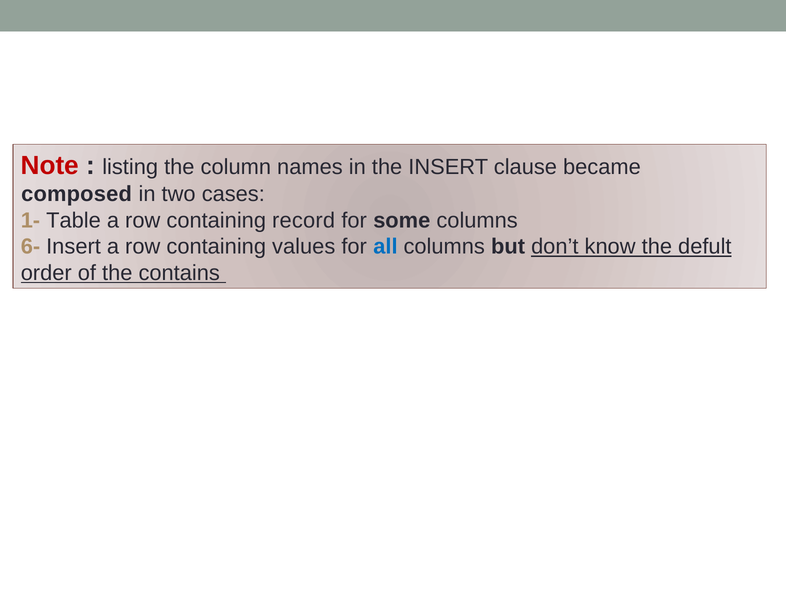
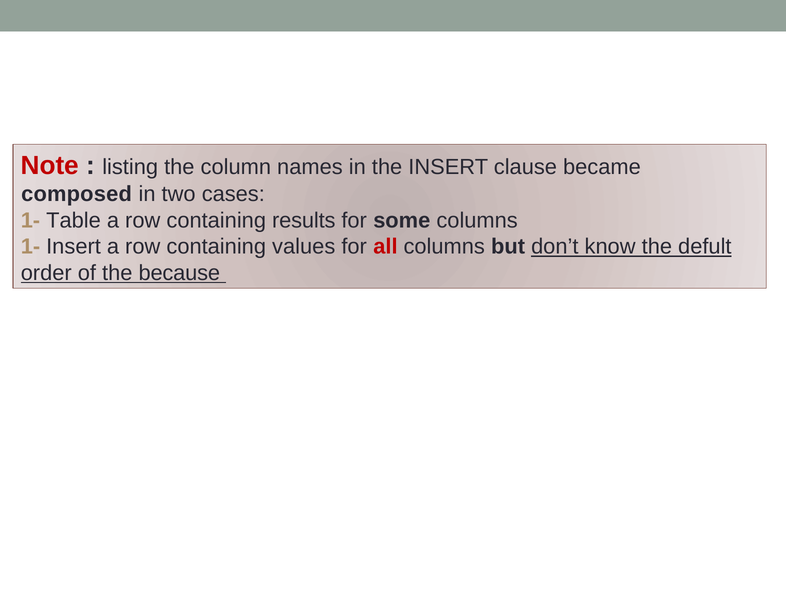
record: record -> results
6- at (30, 246): 6- -> 1-
all colour: blue -> red
contains: contains -> because
